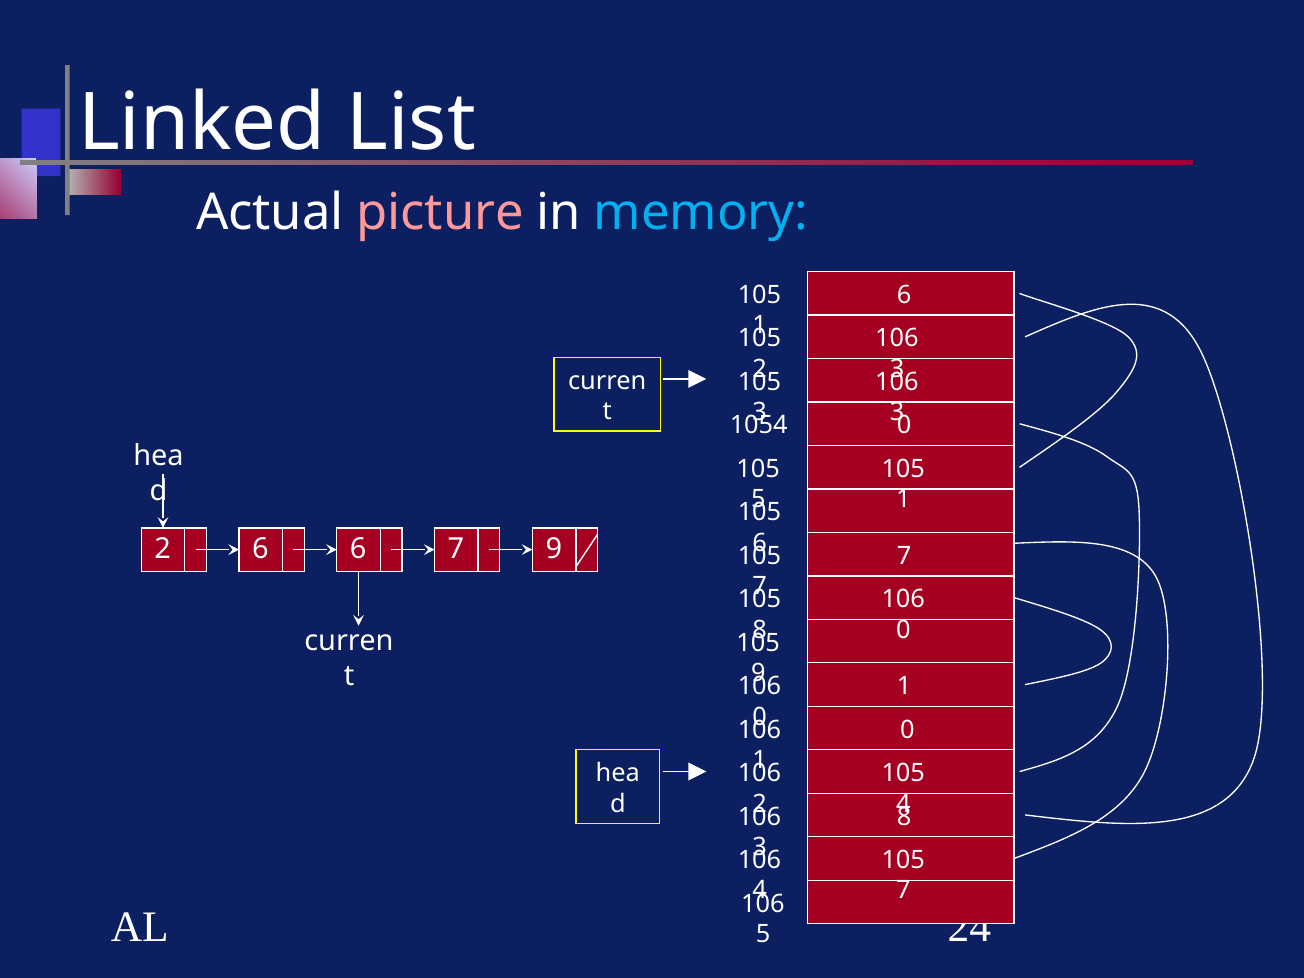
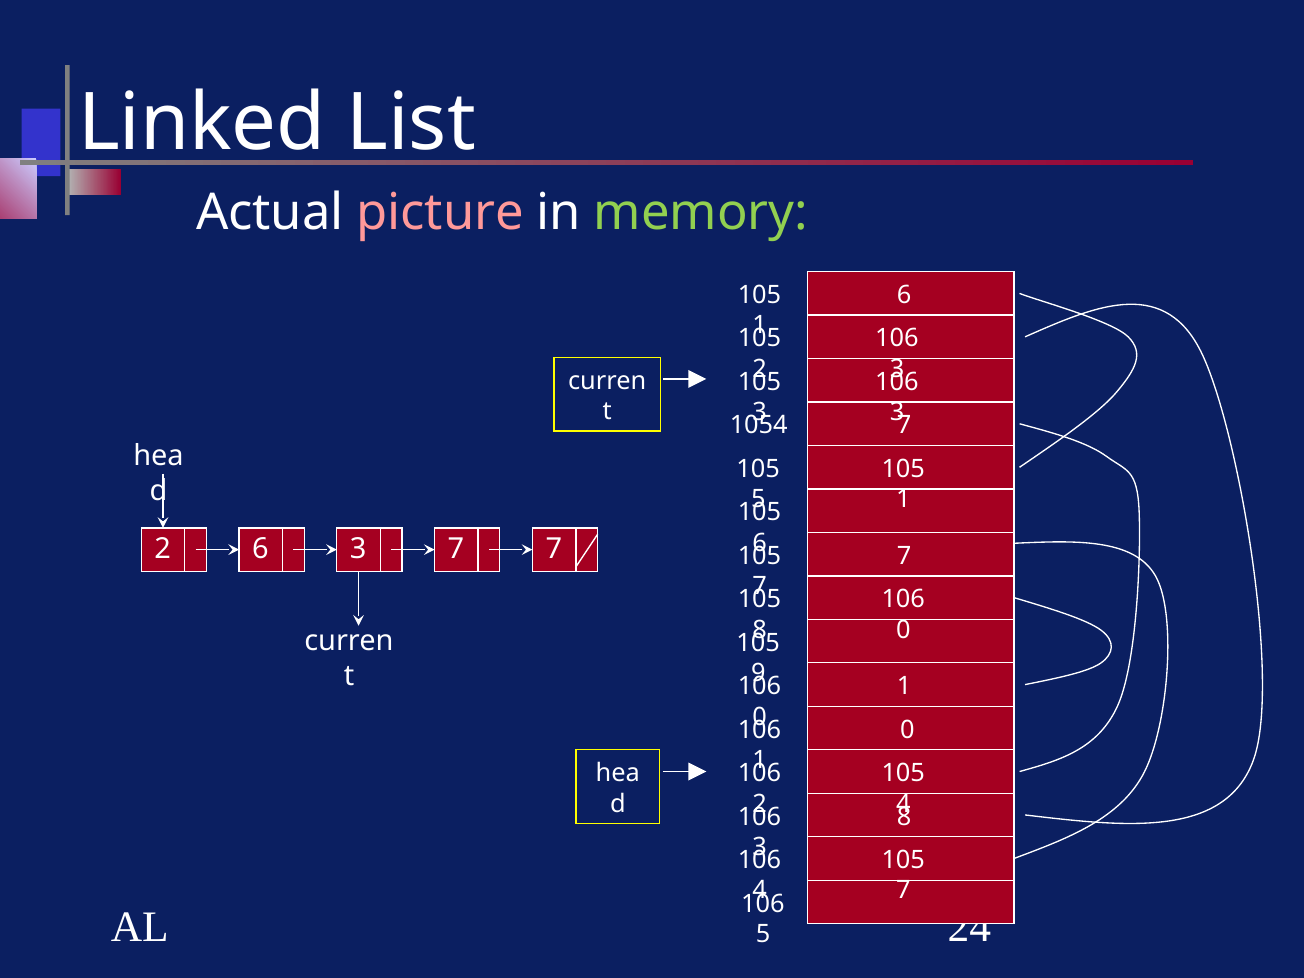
memory colour: light blue -> light green
0 at (904, 426): 0 -> 7
6 6: 6 -> 3
7 9: 9 -> 7
